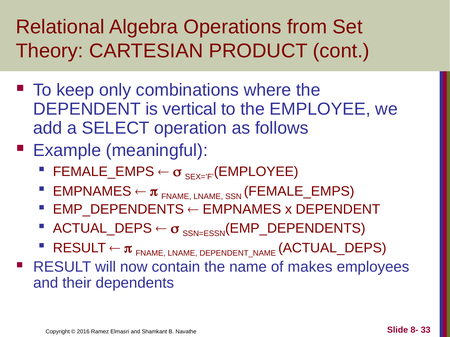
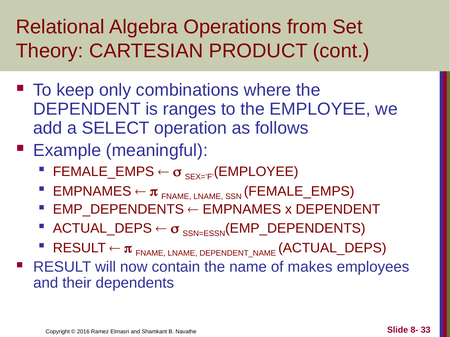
vertical: vertical -> ranges
